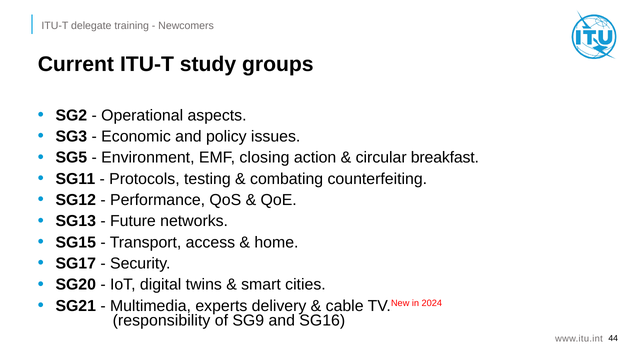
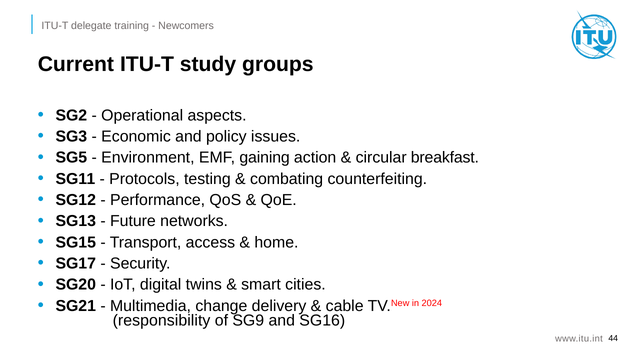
closing: closing -> gaining
experts: experts -> change
